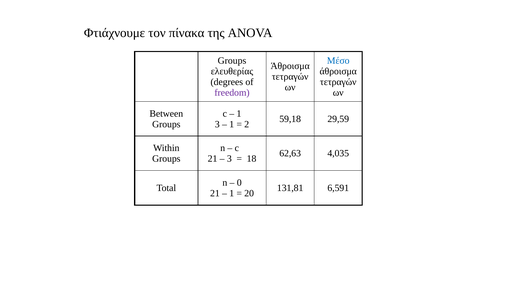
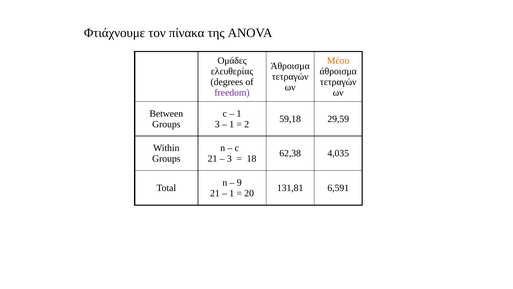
Groups at (232, 60): Groups -> Ομάδες
Μέσο colour: blue -> orange
62,63: 62,63 -> 62,38
0: 0 -> 9
